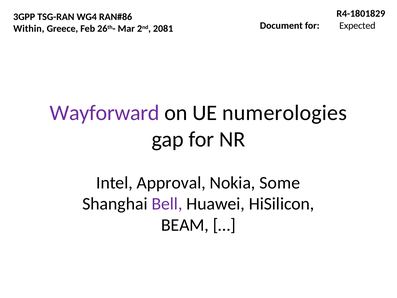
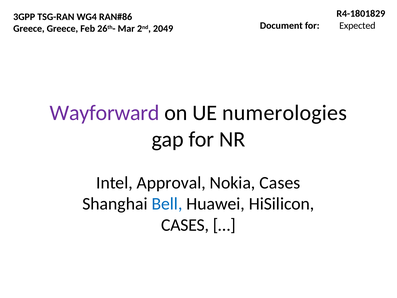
Within at (29, 29): Within -> Greece
2081: 2081 -> 2049
Nokia Some: Some -> Cases
Bell colour: purple -> blue
BEAM at (185, 225): BEAM -> CASES
